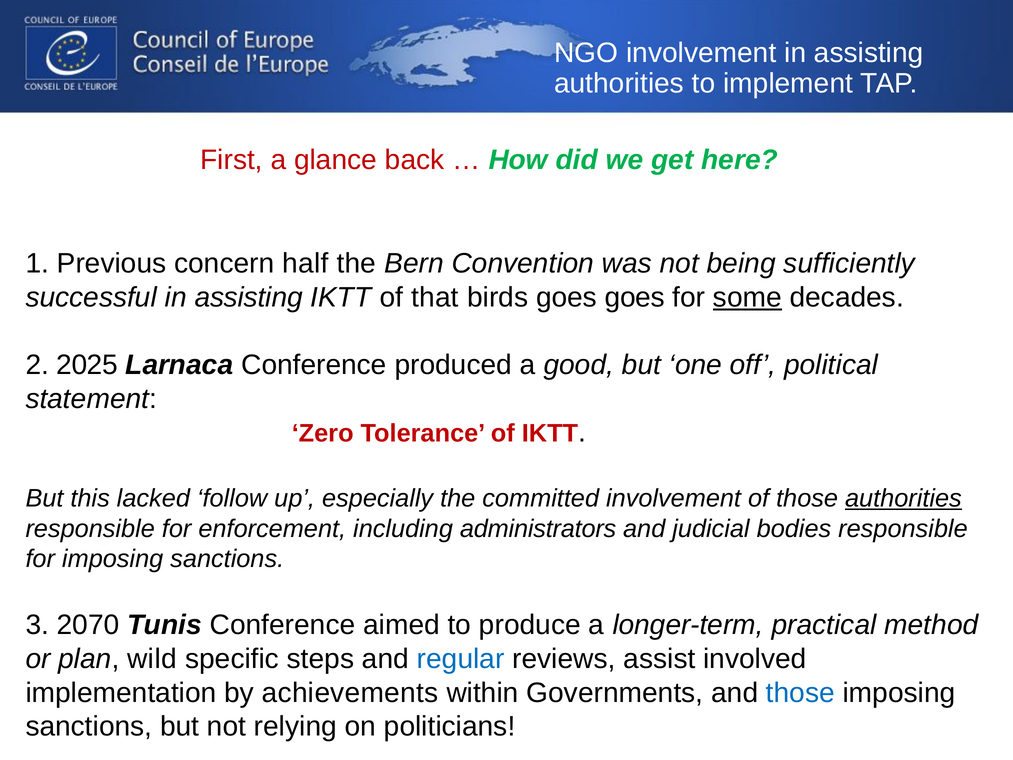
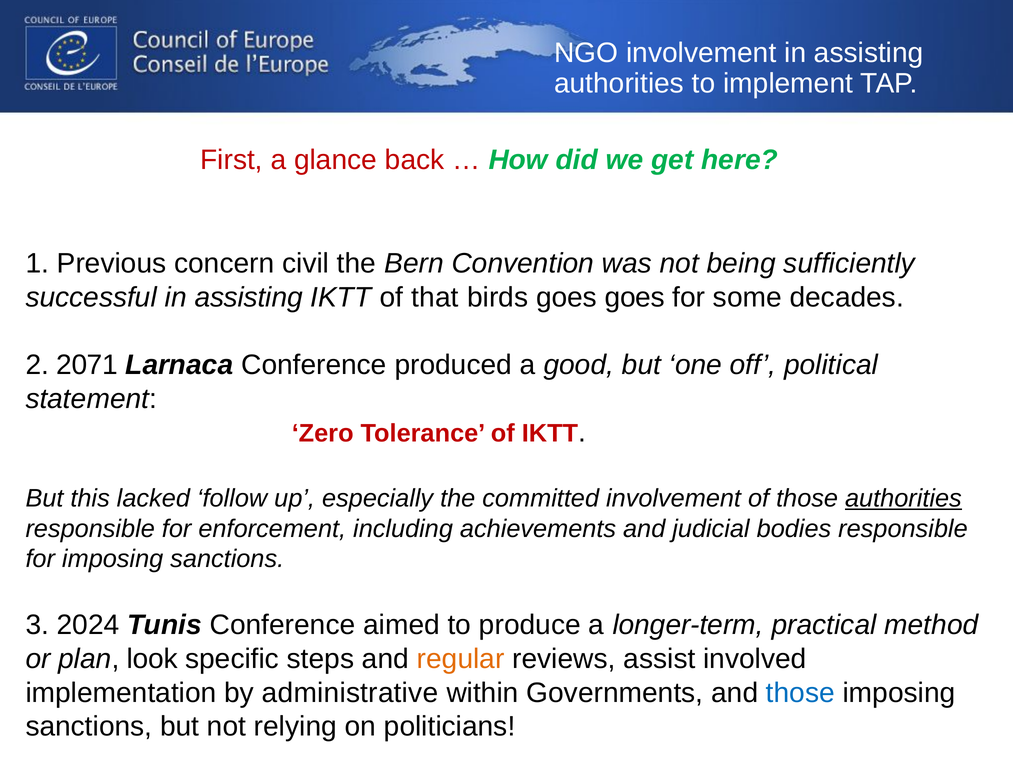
half: half -> civil
some underline: present -> none
2025: 2025 -> 2071
administrators: administrators -> achievements
2070: 2070 -> 2024
wild: wild -> look
regular colour: blue -> orange
achievements: achievements -> administrative
